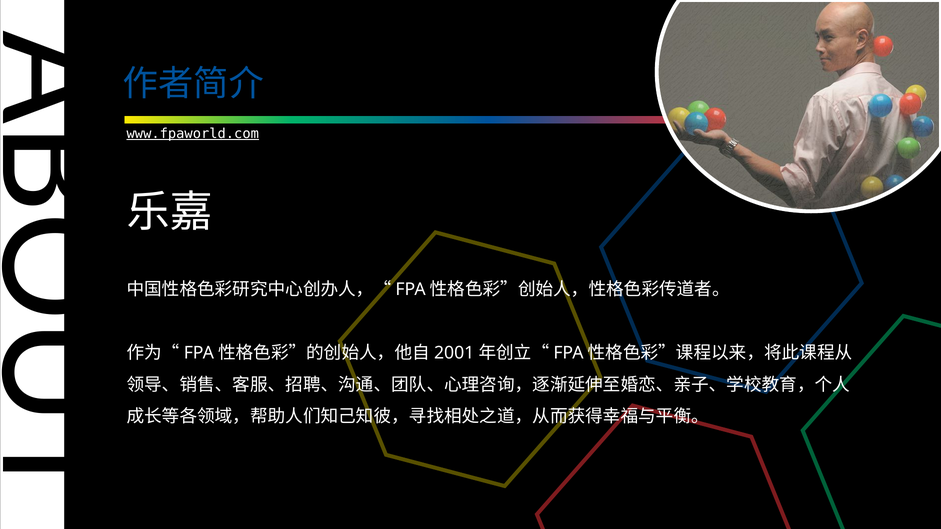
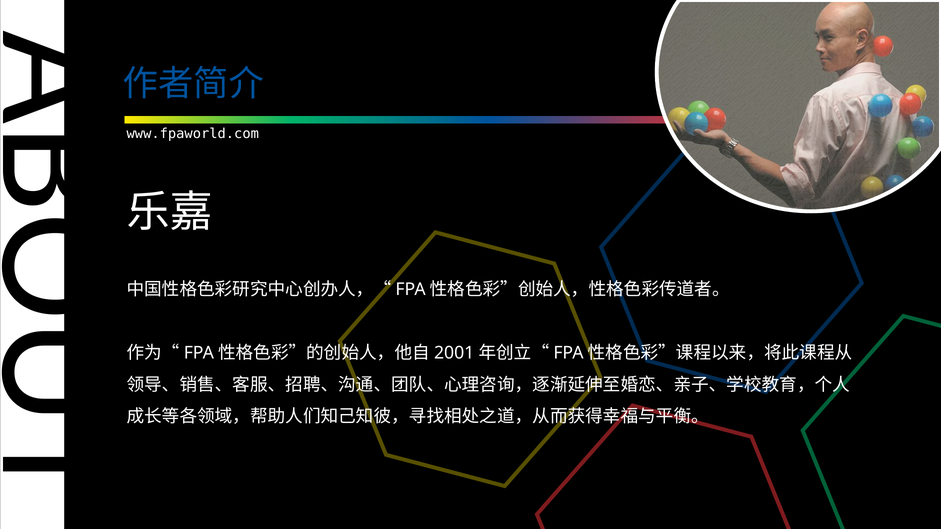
www.fpaworld.com underline: present -> none
